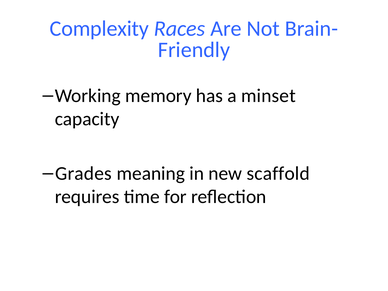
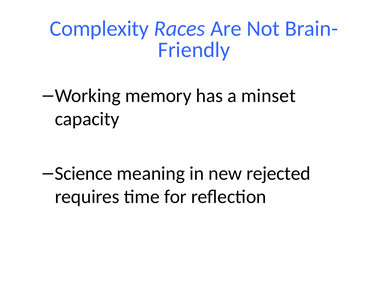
Grades: Grades -> Science
scaffold: scaffold -> rejected
